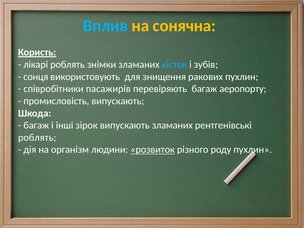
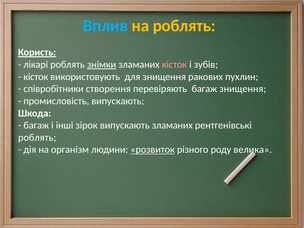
на сонячна: сонячна -> роблять
знімки underline: none -> present
кісток at (174, 65) colour: light blue -> pink
сонця at (36, 77): сонця -> кісток
пасажирів: пасажирів -> створення
багаж аеропорту: аеропорту -> знищення
роду пухлин: пухлин -> велика
